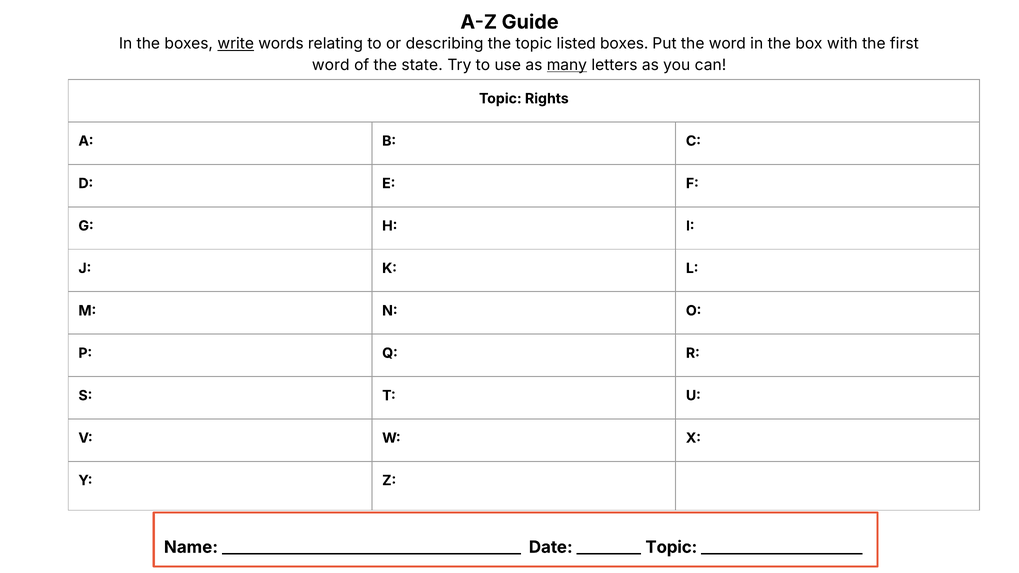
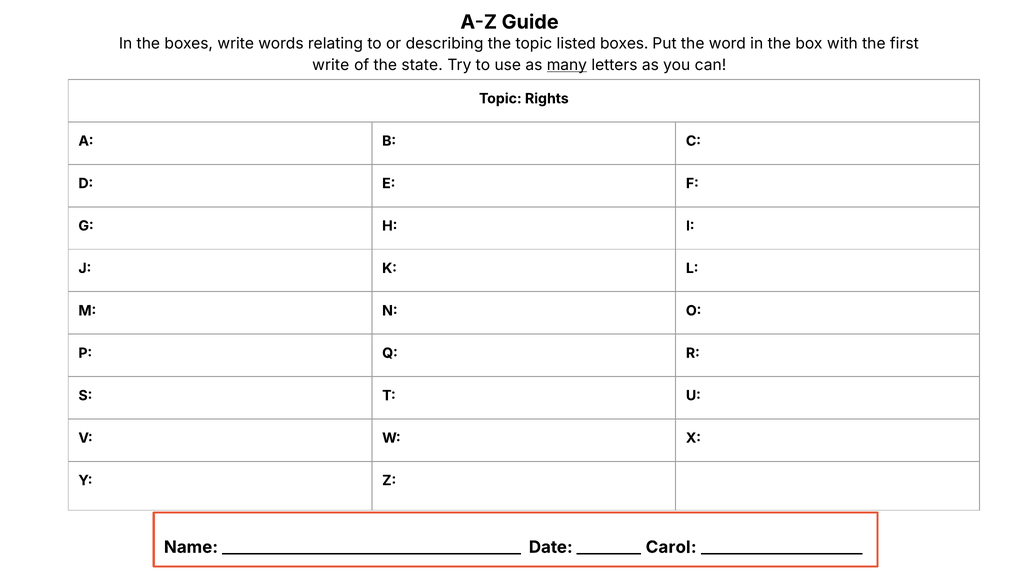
write at (236, 44) underline: present -> none
word at (331, 65): word -> write
Topic at (671, 547): Topic -> Carol
